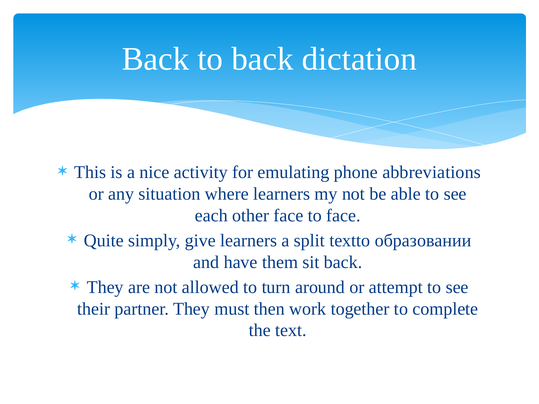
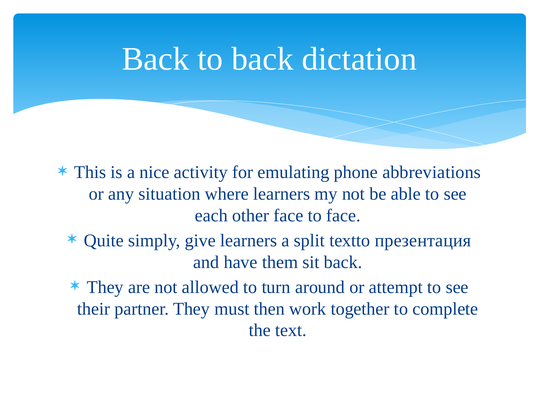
образовании: образовании -> презентация
